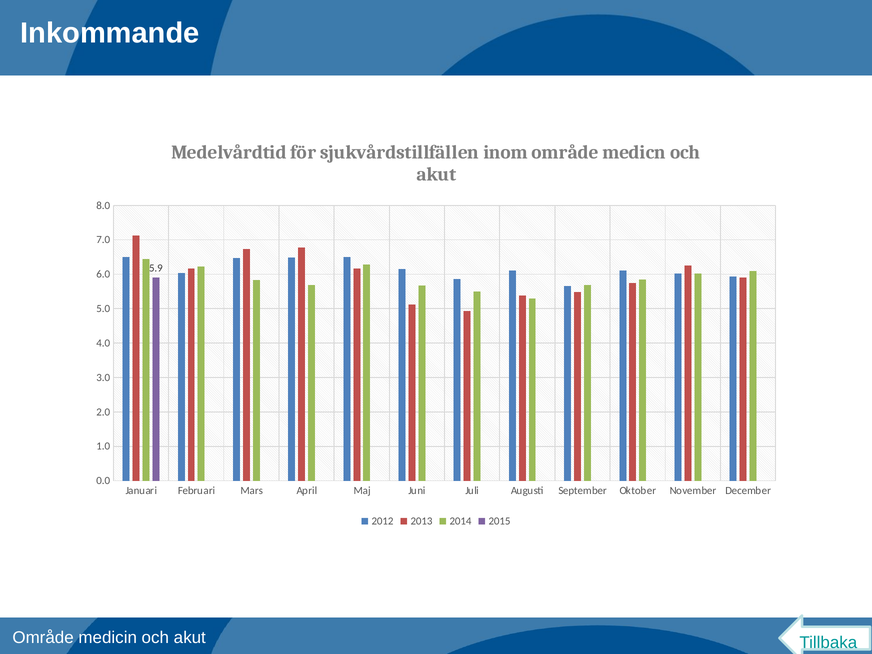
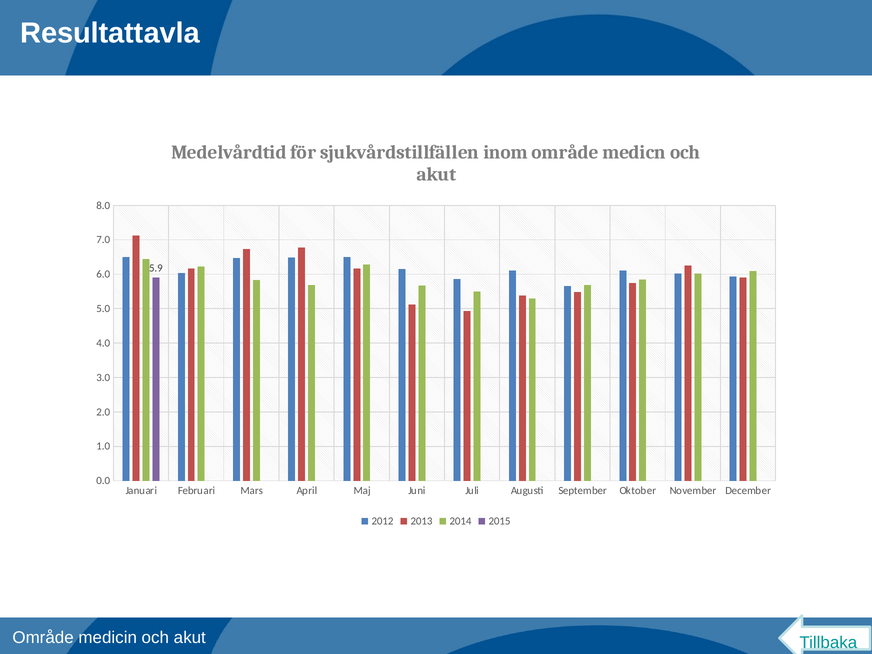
Inkommande: Inkommande -> Resultattavla
